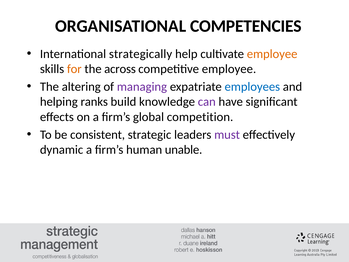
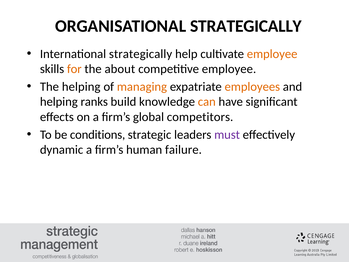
ORGANISATIONAL COMPETENCIES: COMPETENCIES -> STRATEGICALLY
across: across -> about
The altering: altering -> helping
managing colour: purple -> orange
employees colour: blue -> orange
can colour: purple -> orange
competition: competition -> competitors
consistent: consistent -> conditions
unable: unable -> failure
